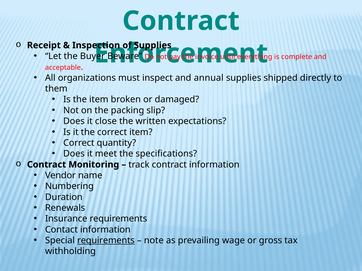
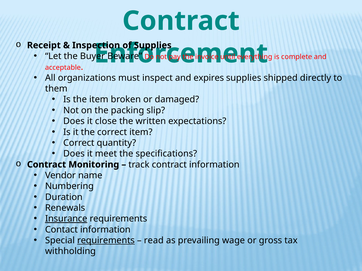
annual: annual -> expires
Insurance underline: none -> present
note: note -> read
